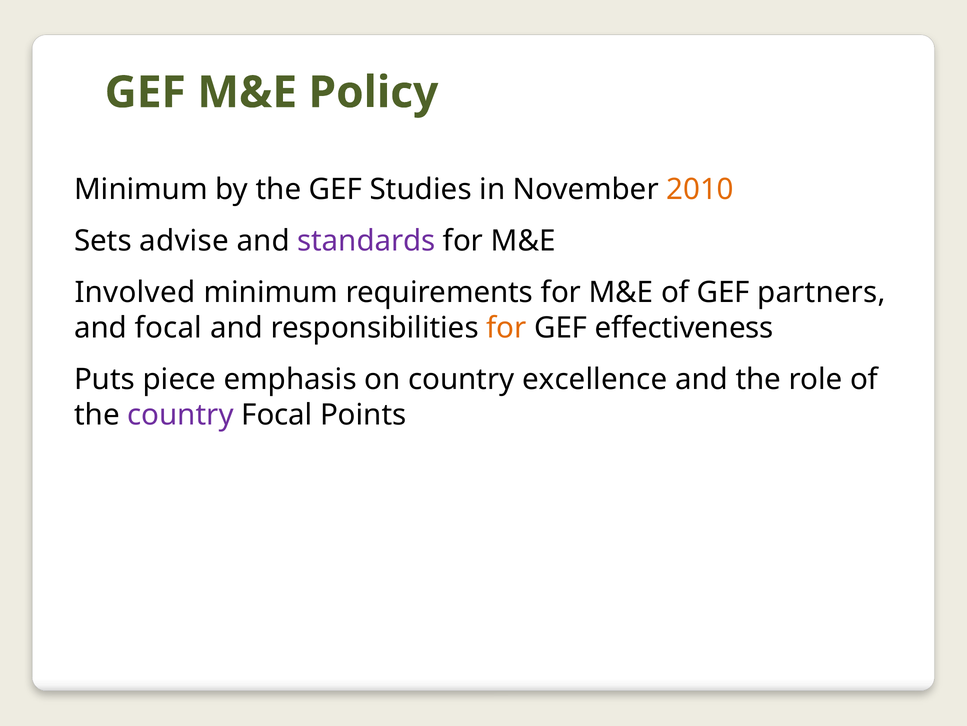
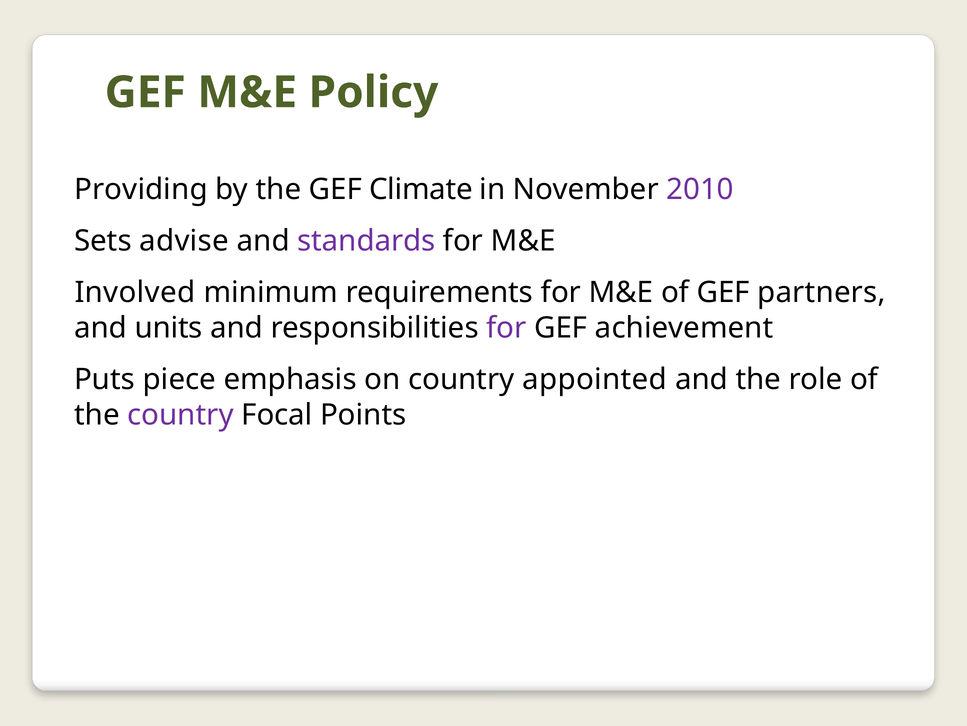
Minimum at (141, 189): Minimum -> Providing
Studies: Studies -> Climate
2010 colour: orange -> purple
and focal: focal -> units
for at (506, 328) colour: orange -> purple
effectiveness: effectiveness -> achievement
excellence: excellence -> appointed
